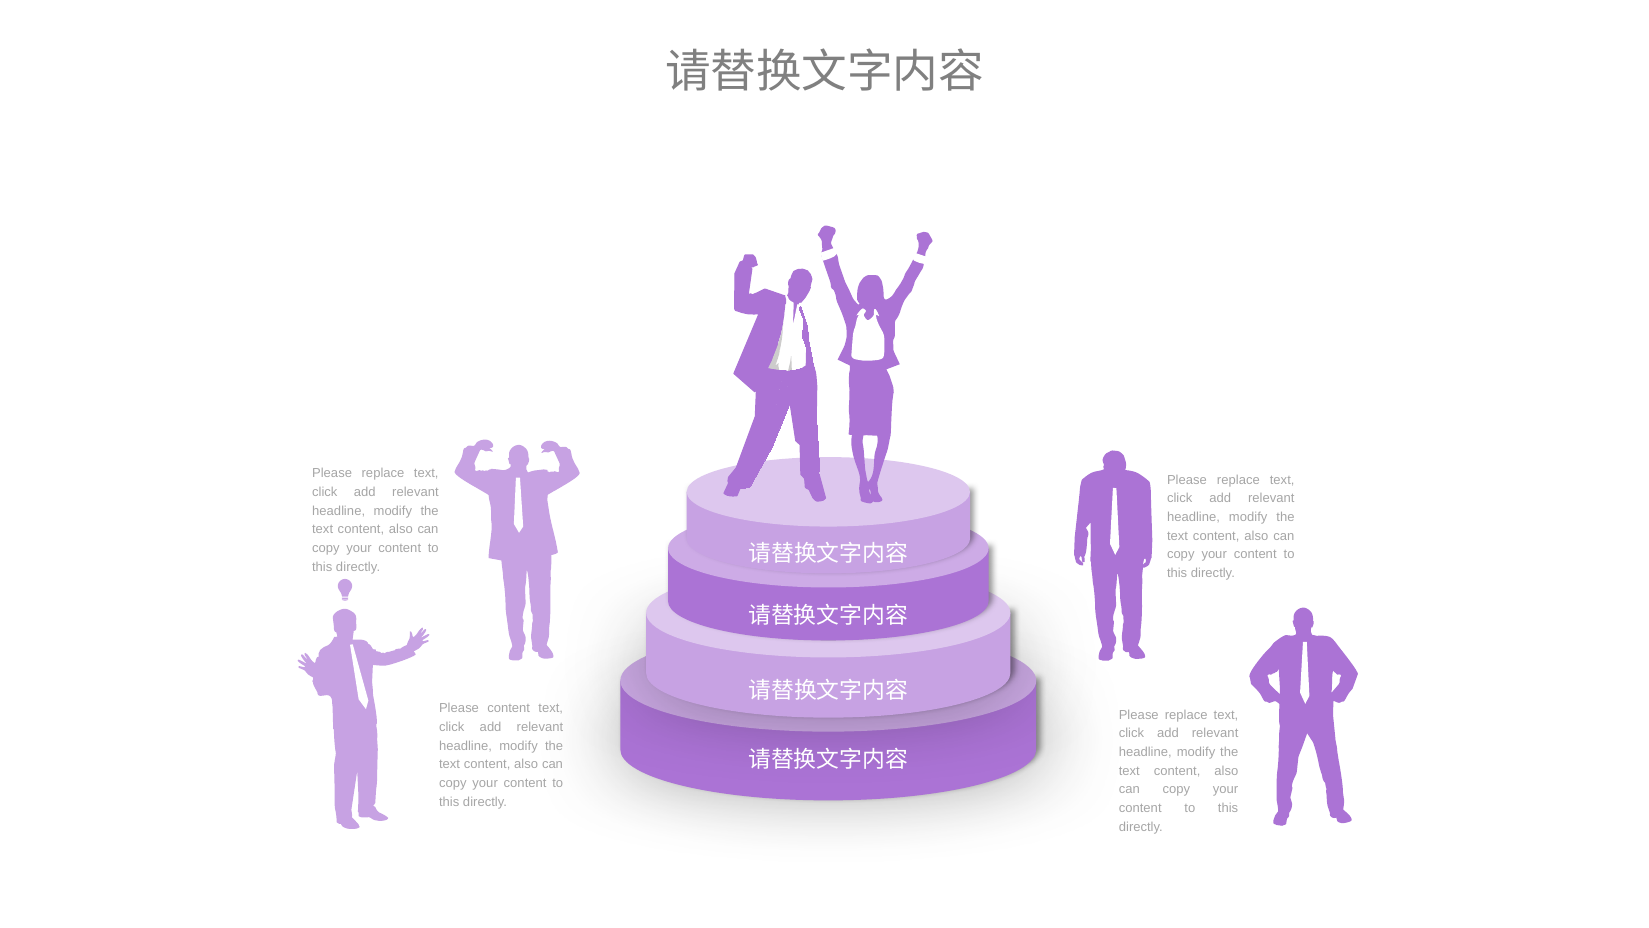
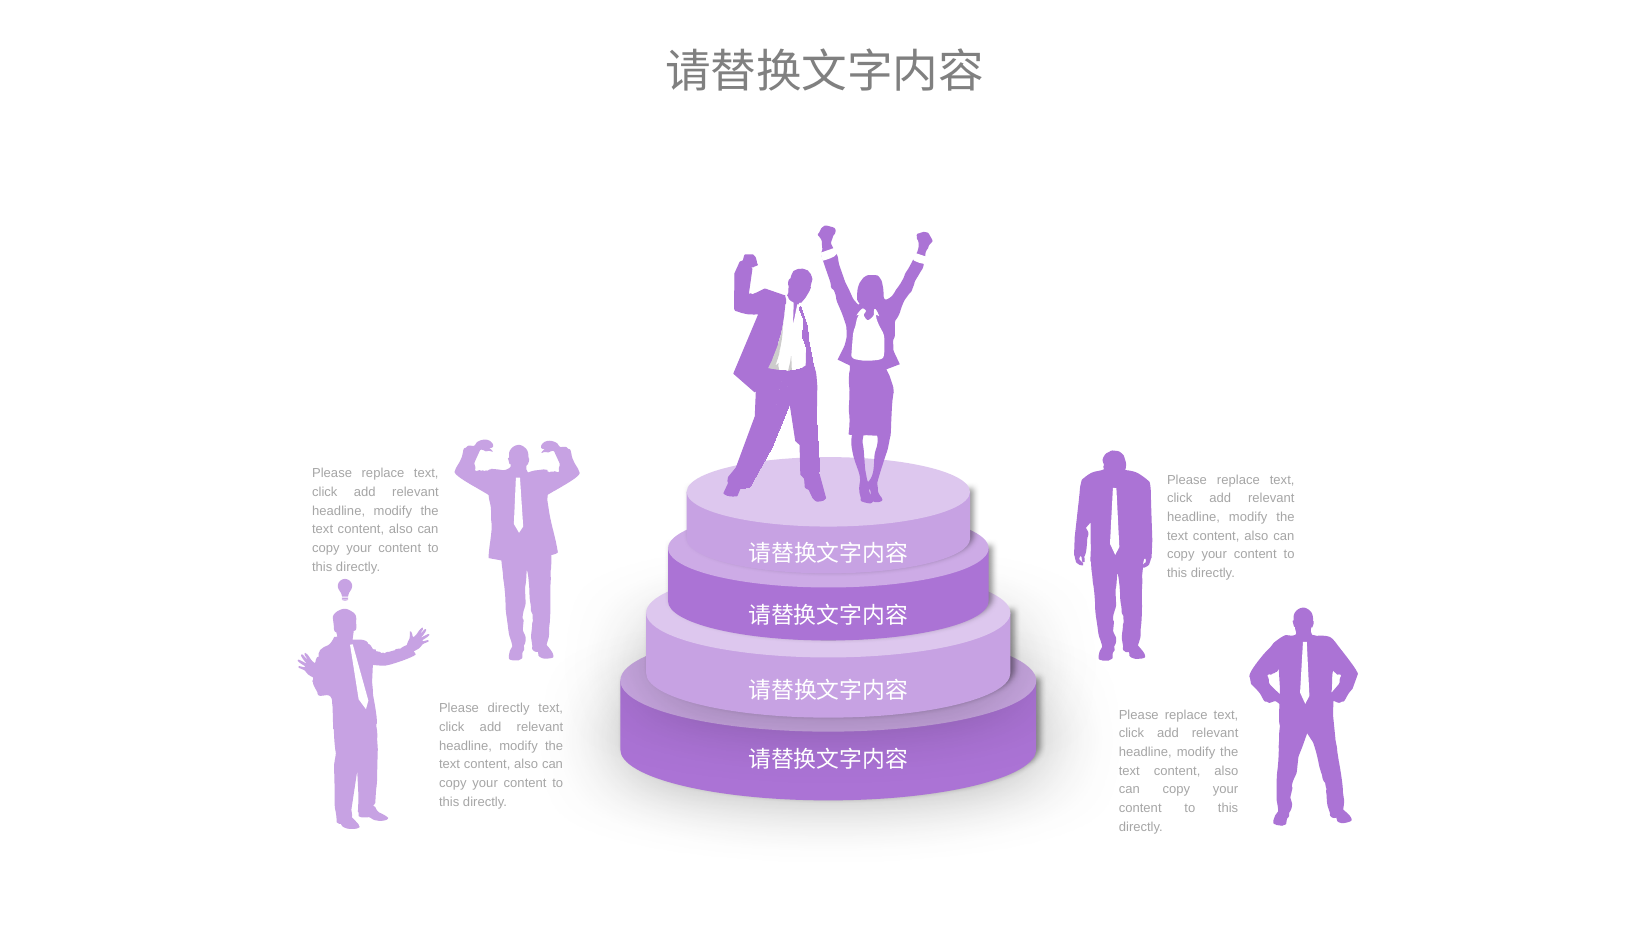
Please content: content -> directly
